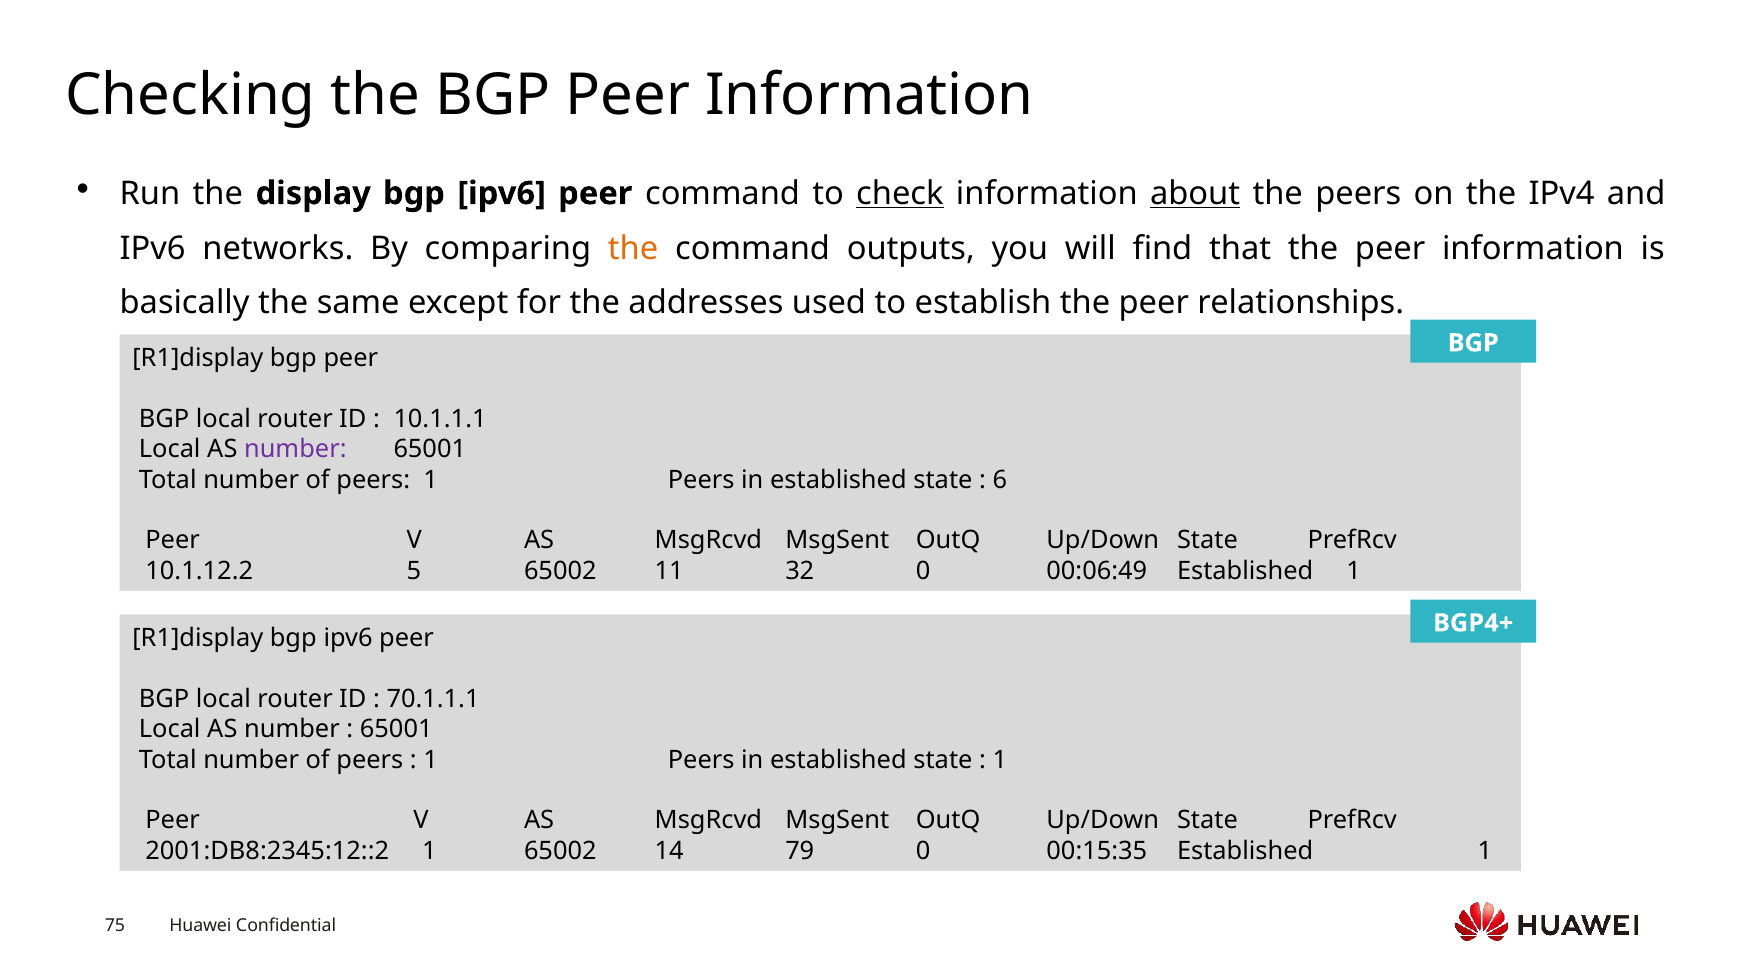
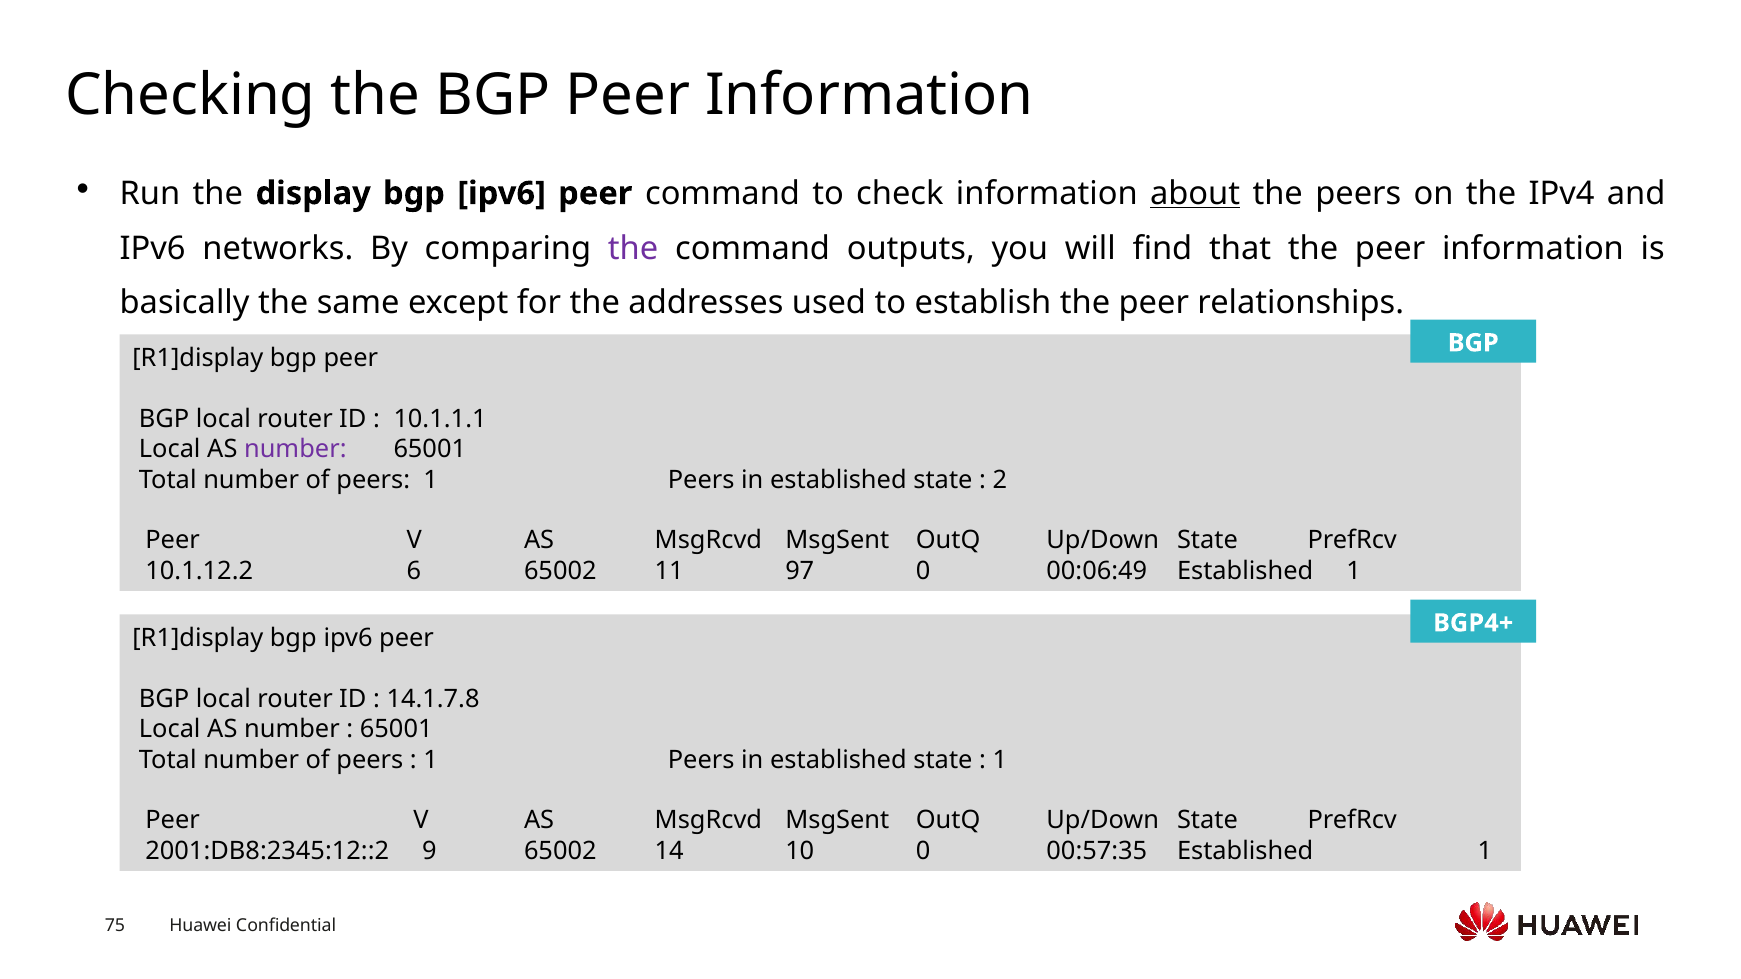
check underline: present -> none
the at (633, 248) colour: orange -> purple
6: 6 -> 2
5: 5 -> 6
32: 32 -> 97
70.1.1.1: 70.1.1.1 -> 14.1.7.8
2001:DB8:2345:12::2 1: 1 -> 9
79: 79 -> 10
00:15:35: 00:15:35 -> 00:57:35
